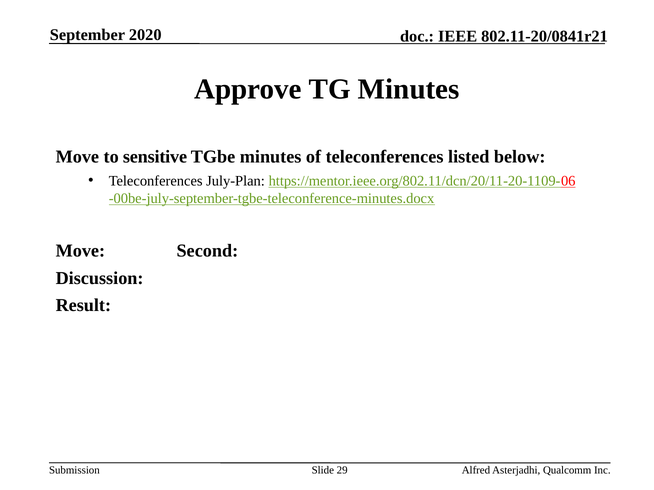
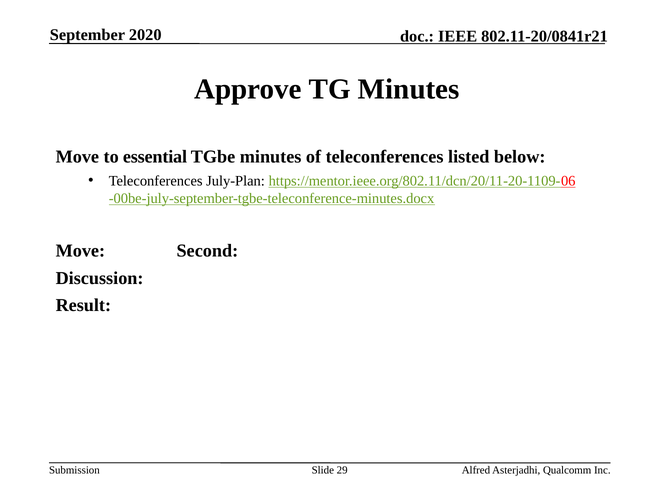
sensitive: sensitive -> essential
